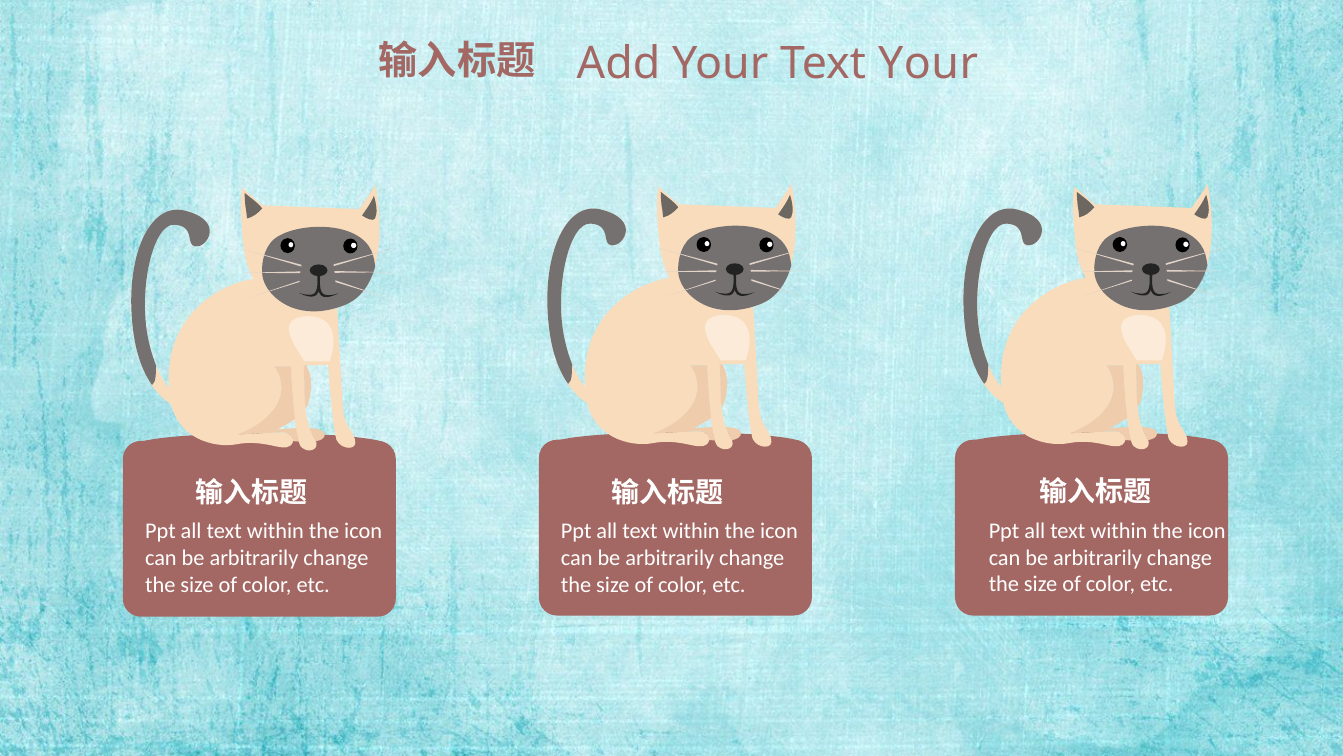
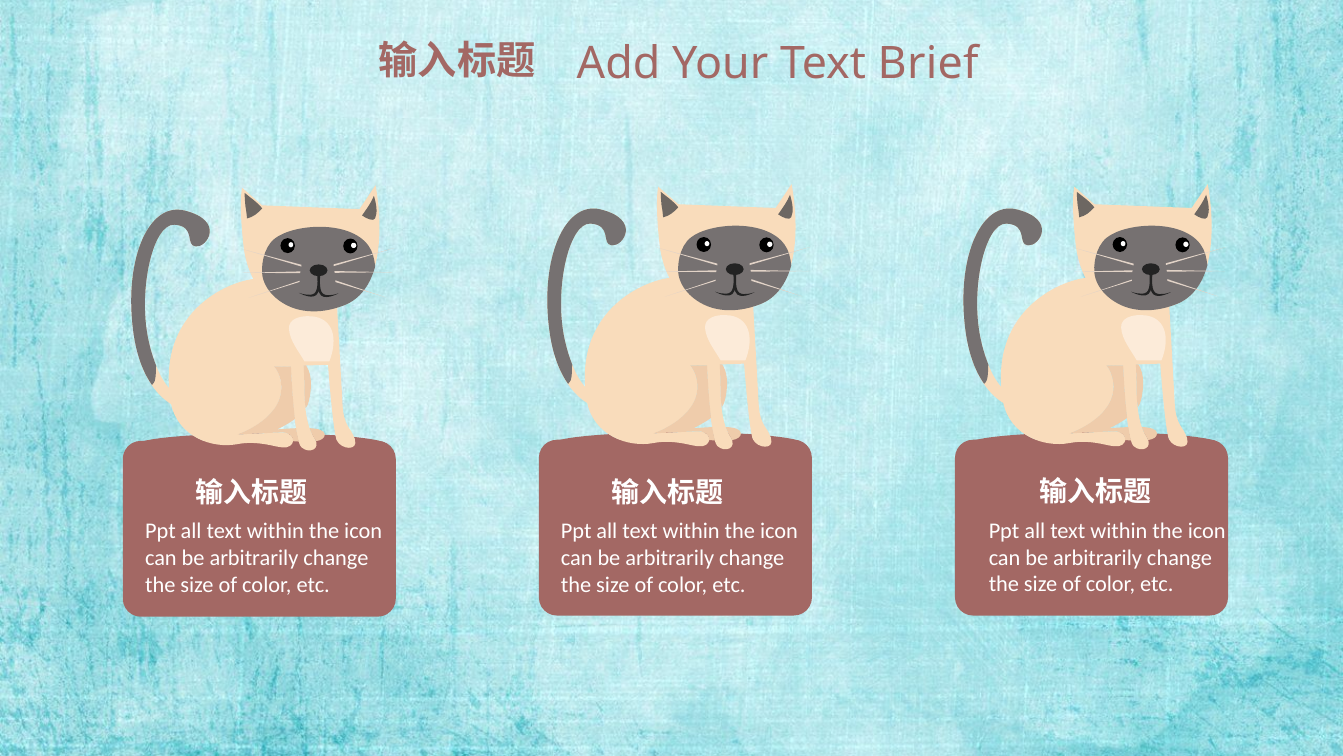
Text Your: Your -> Brief
